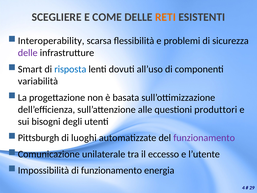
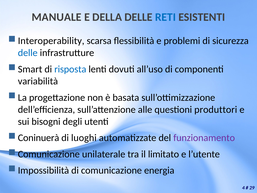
SCEGLIERE: SCEGLIERE -> MANUALE
COME: COME -> DELLA
RETI colour: orange -> blue
delle at (28, 53) colour: purple -> blue
Pittsburgh: Pittsburgh -> Coninuerà
eccesso: eccesso -> limitato
di funzionamento: funzionamento -> comunicazione
